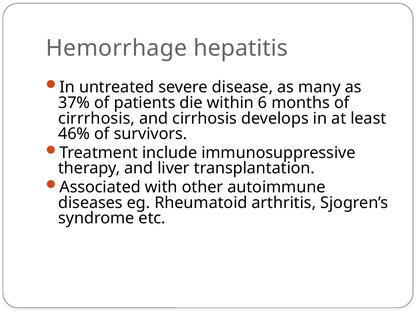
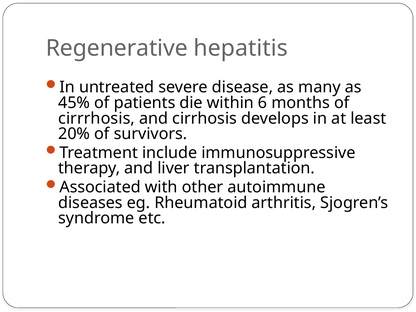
Hemorrhage: Hemorrhage -> Regenerative
37%: 37% -> 45%
46%: 46% -> 20%
